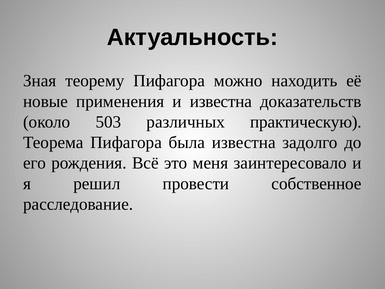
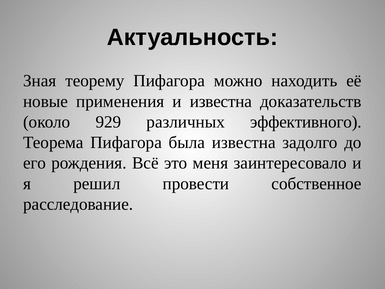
503: 503 -> 929
практическую: практическую -> эффективного
